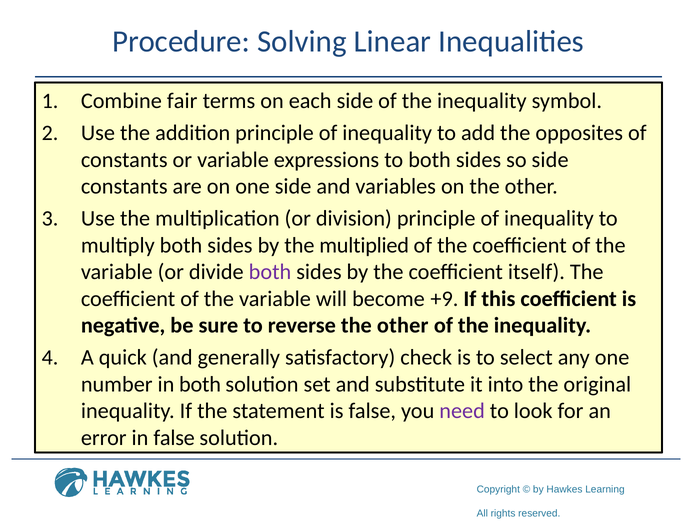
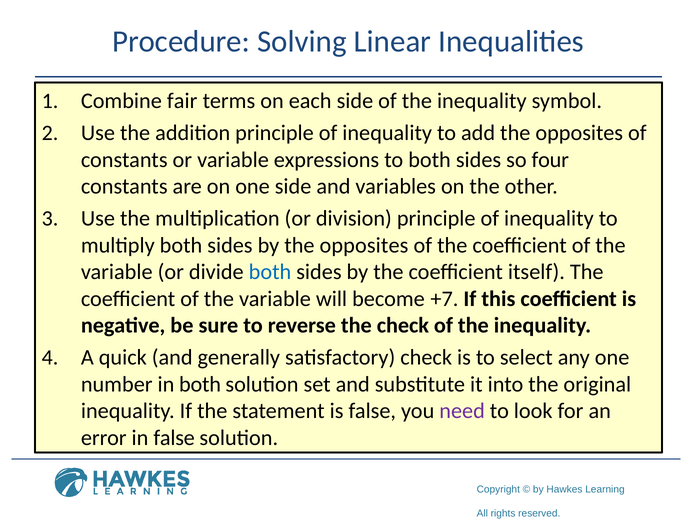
so side: side -> four
by the multiplied: multiplied -> opposites
both at (270, 272) colour: purple -> blue
+9: +9 -> +7
reverse the other: other -> check
